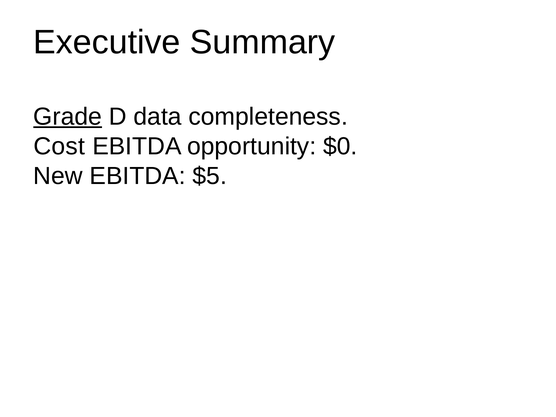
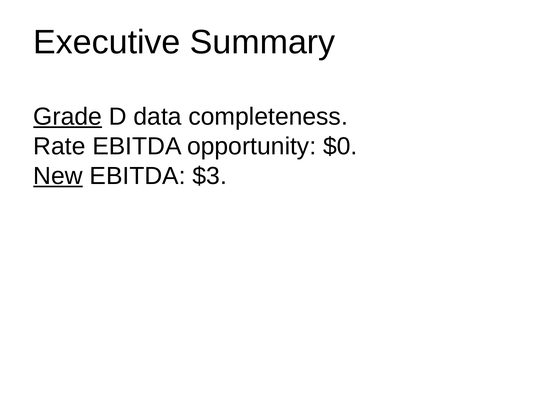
Cost: Cost -> Rate
New underline: none -> present
$5: $5 -> $3
